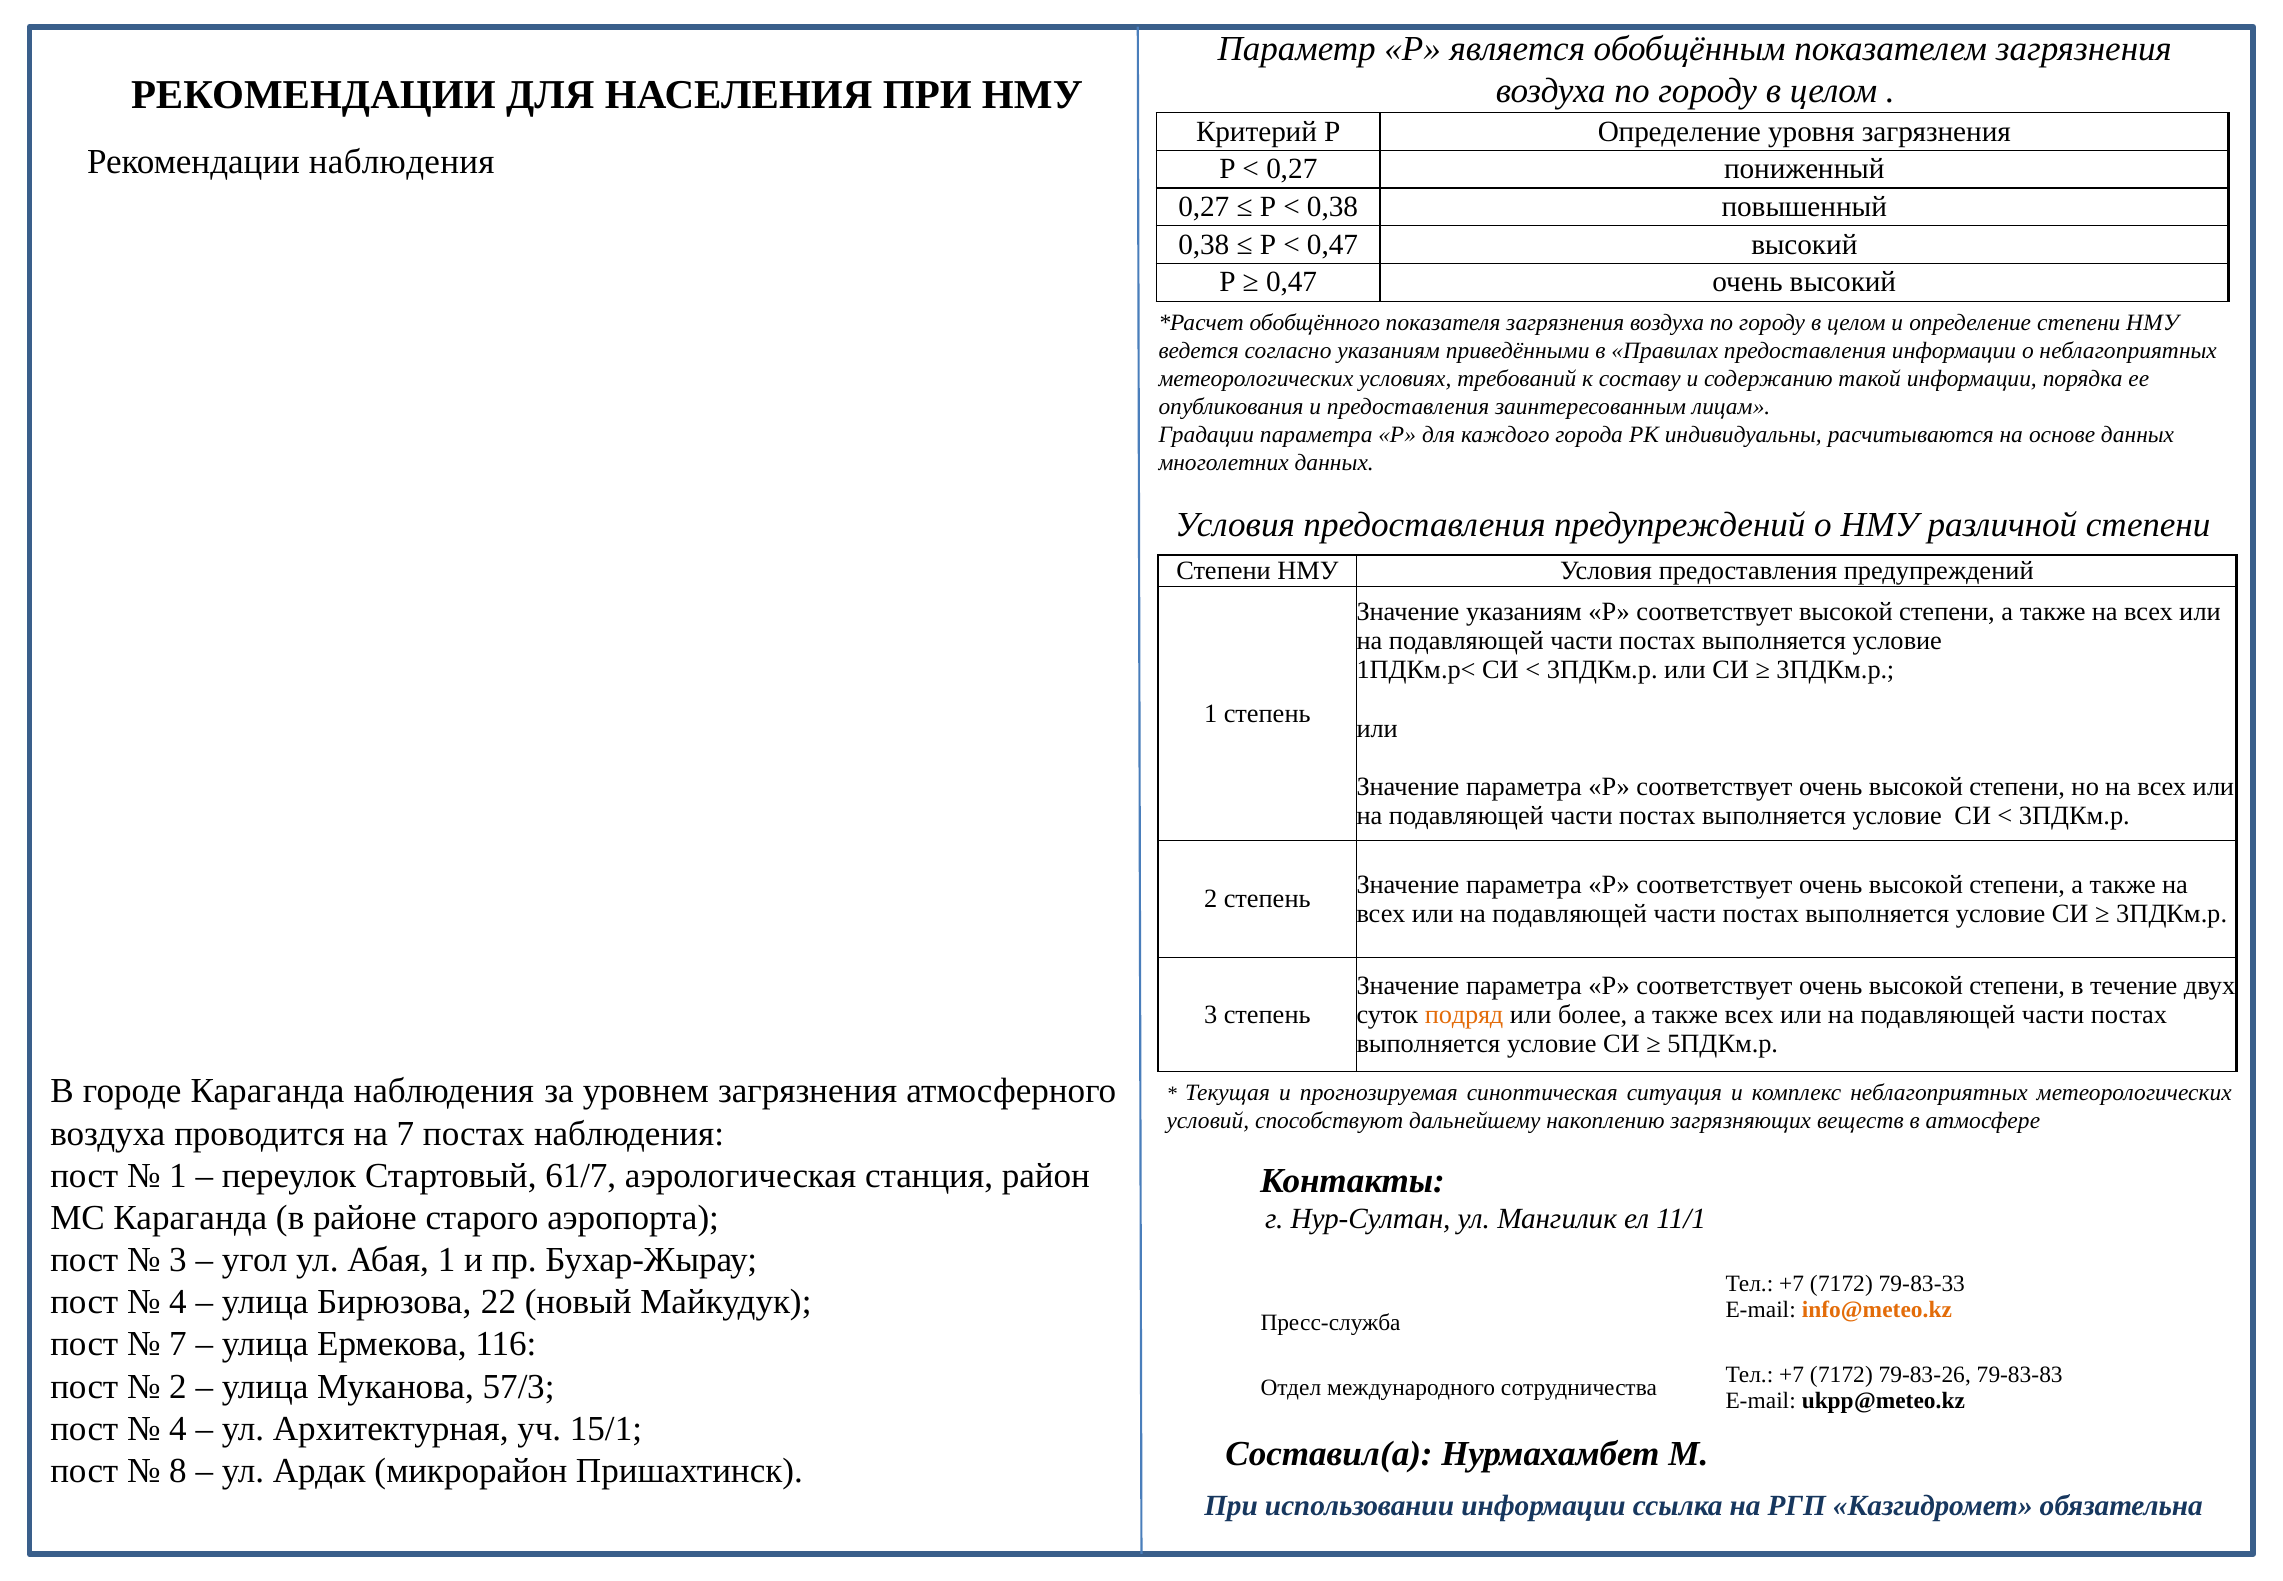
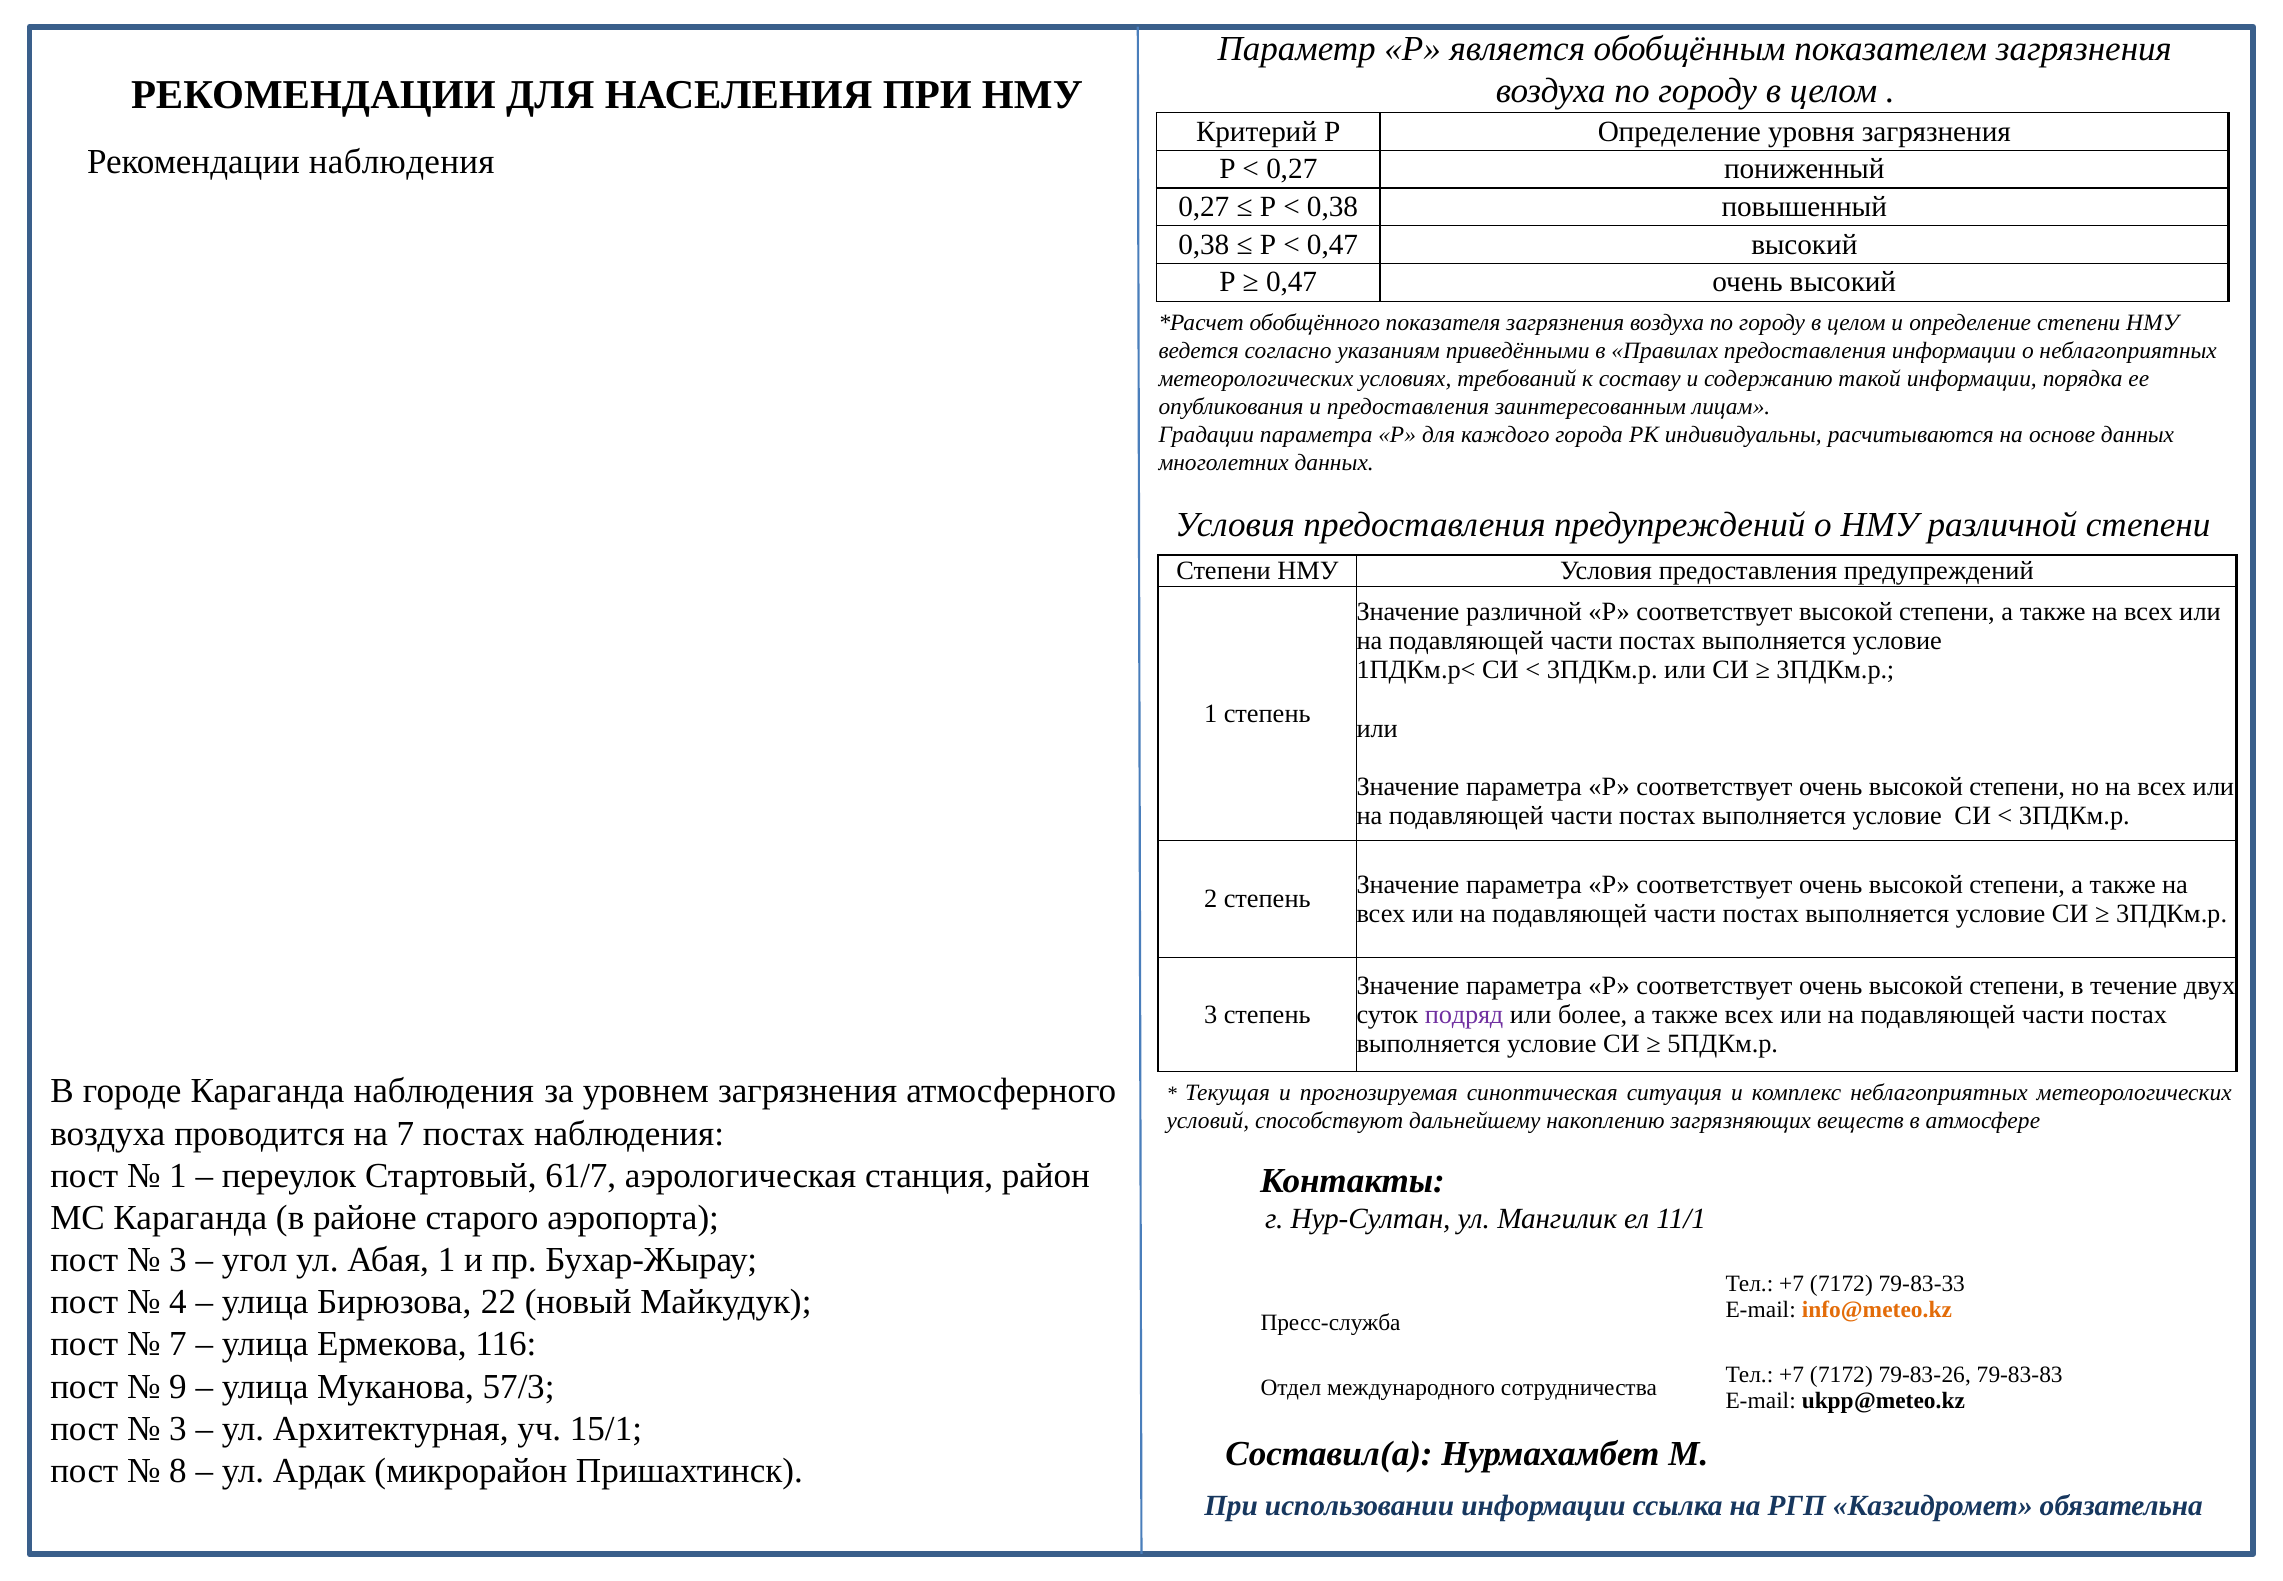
Значение указаниям: указаниям -> различной
подряд colour: orange -> purple
2 at (178, 1386): 2 -> 9
4 at (178, 1428): 4 -> 3
